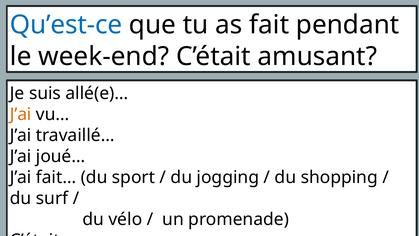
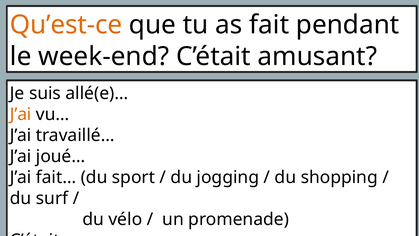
Qu’est-ce colour: blue -> orange
